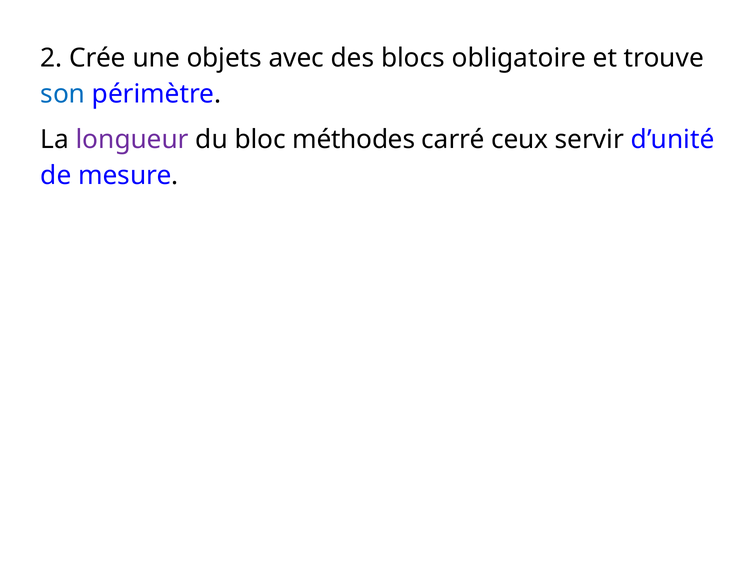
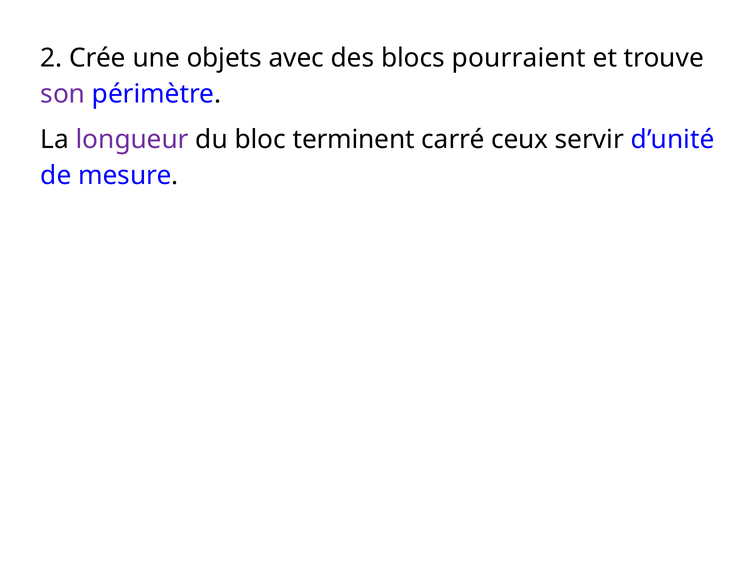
obligatoire: obligatoire -> pourraient
son colour: blue -> purple
méthodes: méthodes -> terminent
